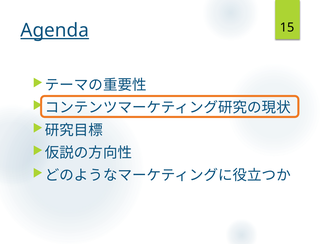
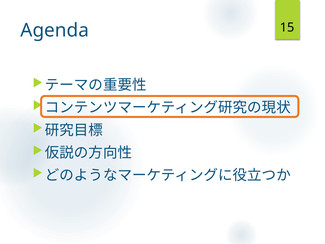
Agenda underline: present -> none
